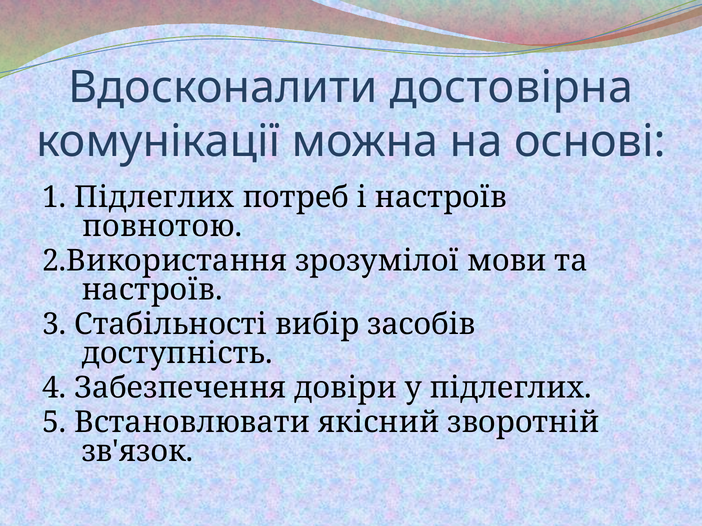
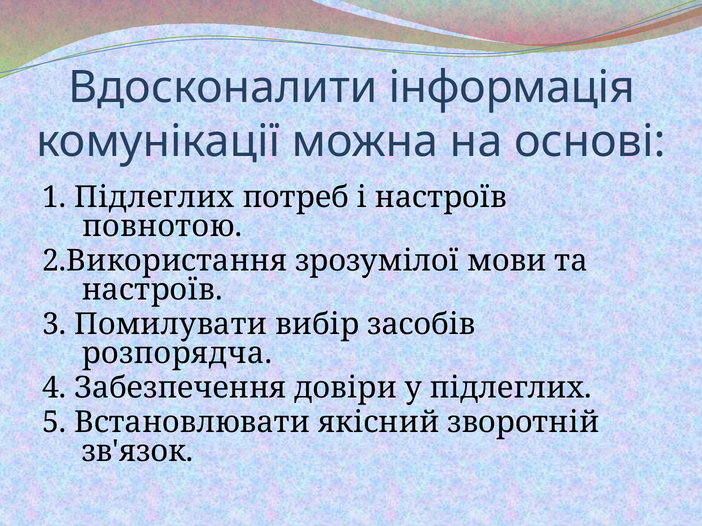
достовірна: достовірна -> інформація
Стабільності: Стабільності -> Помилувати
доступність: доступність -> розпорядча
